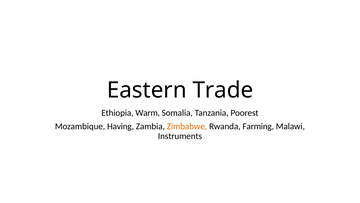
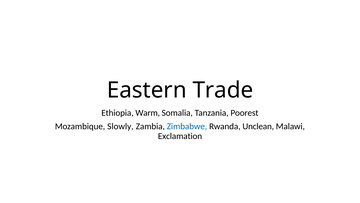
Having: Having -> Slowly
Zimbabwe colour: orange -> blue
Farming: Farming -> Unclean
Instruments: Instruments -> Exclamation
